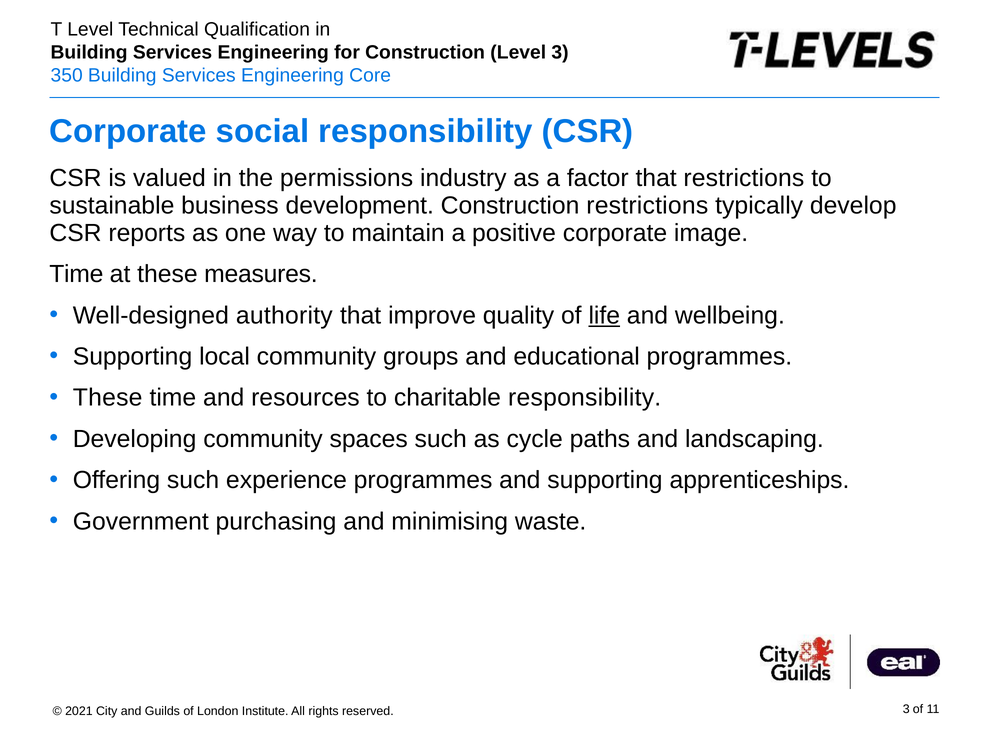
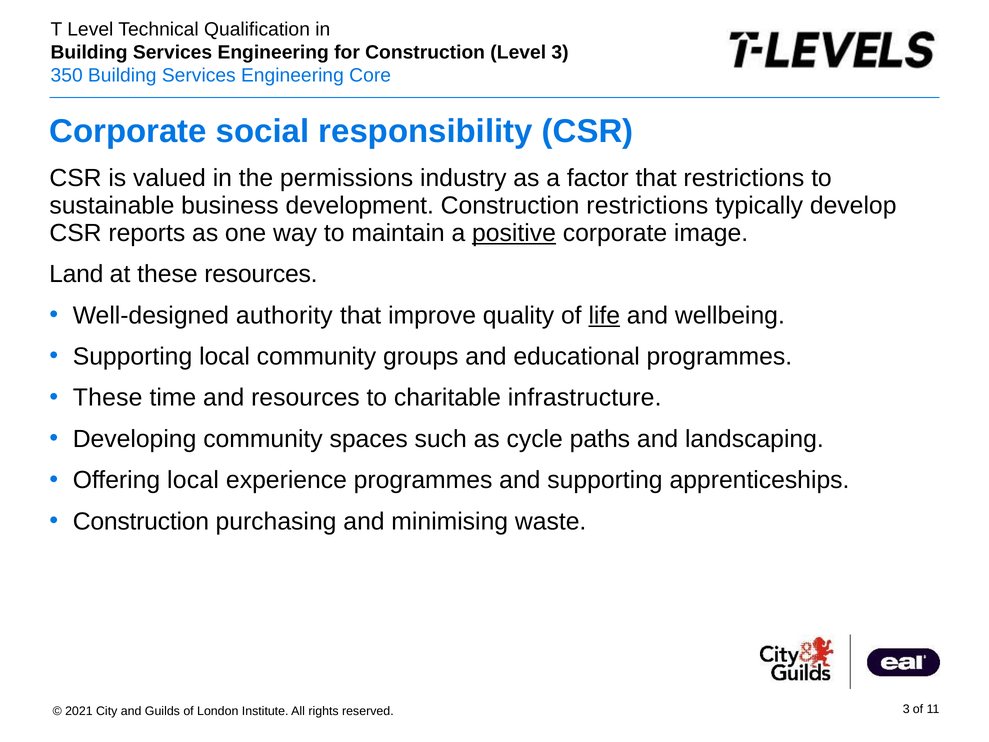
positive underline: none -> present
Time at (76, 274): Time -> Land
these measures: measures -> resources
charitable responsibility: responsibility -> infrastructure
Offering such: such -> local
Government at (141, 521): Government -> Construction
